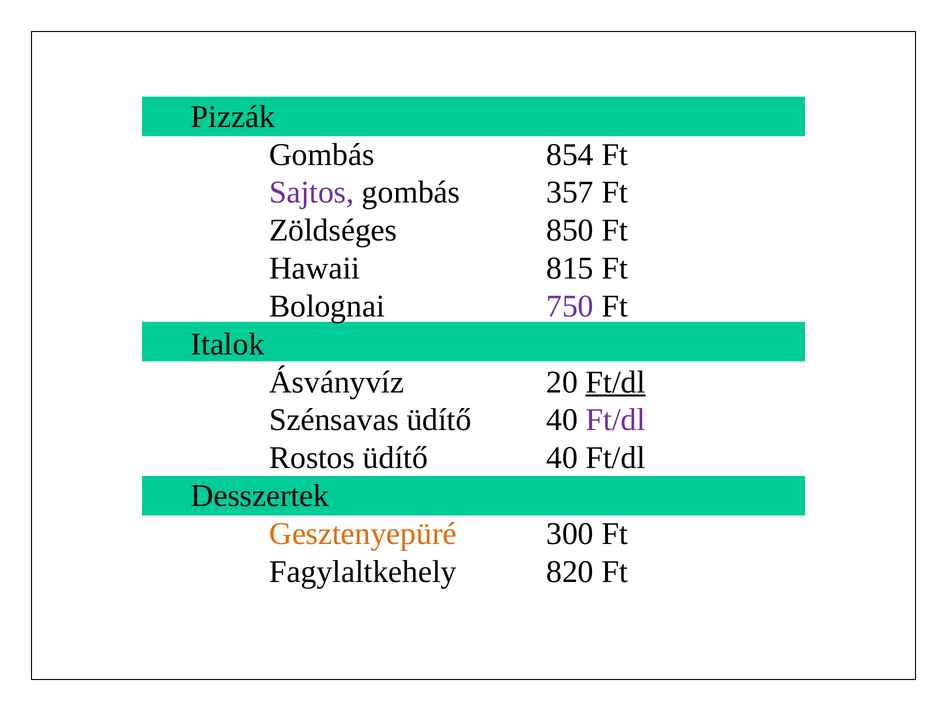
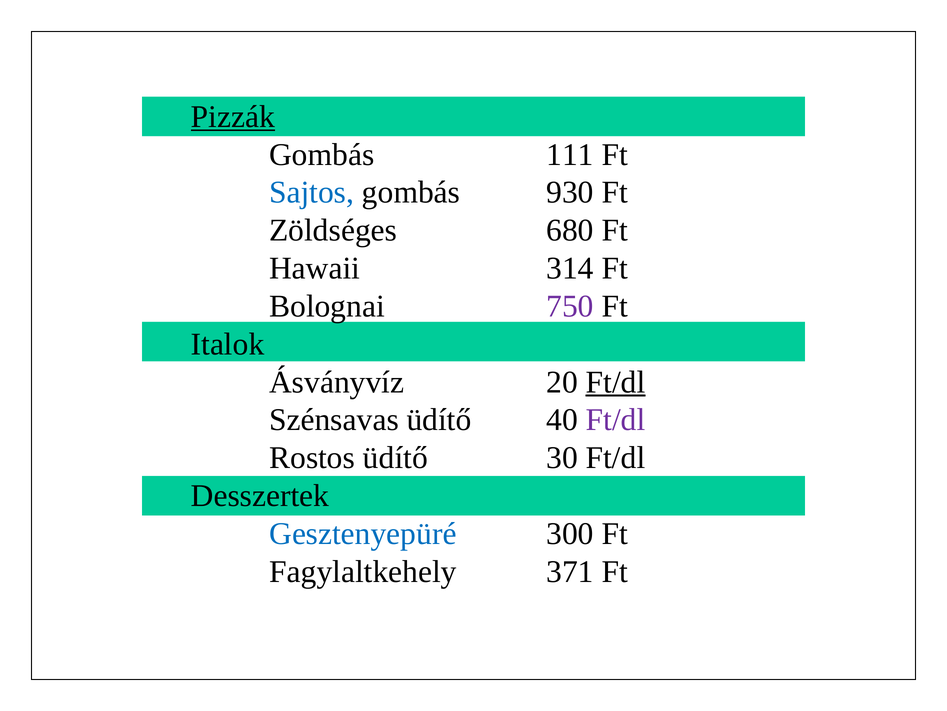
Pizzák underline: none -> present
854: 854 -> 111
Sajtos colour: purple -> blue
357: 357 -> 930
850: 850 -> 680
815: 815 -> 314
Rostos üdítő 40: 40 -> 30
Gesztenyepüré colour: orange -> blue
820: 820 -> 371
